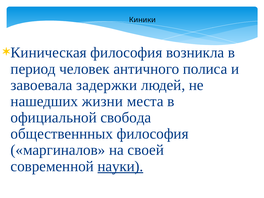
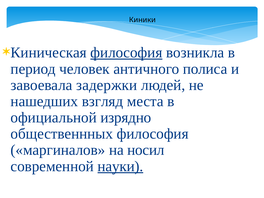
философия at (126, 53) underline: none -> present
жизни: жизни -> взгляд
свобода: свобода -> изрядно
своей: своей -> носил
